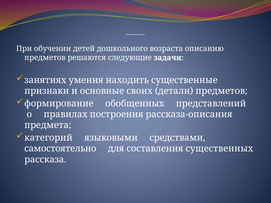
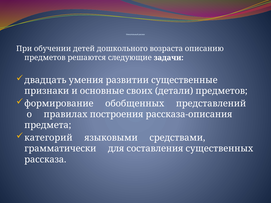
занятиях: занятиях -> двадцать
находить: находить -> развитии
самостоятельно: самостоятельно -> грамматически
